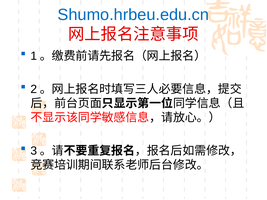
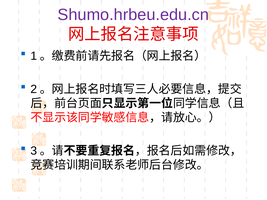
Shumo.hrbeu.edu.cn colour: blue -> purple
